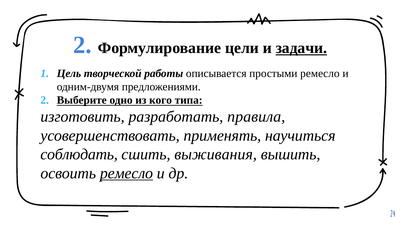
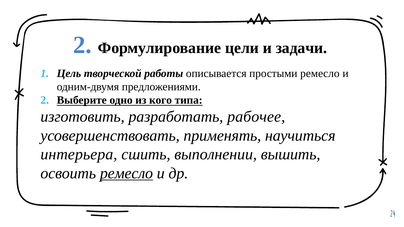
задачи underline: present -> none
правила: правила -> рабочее
соблюдать: соблюдать -> интерьера
выживания: выживания -> выполнении
